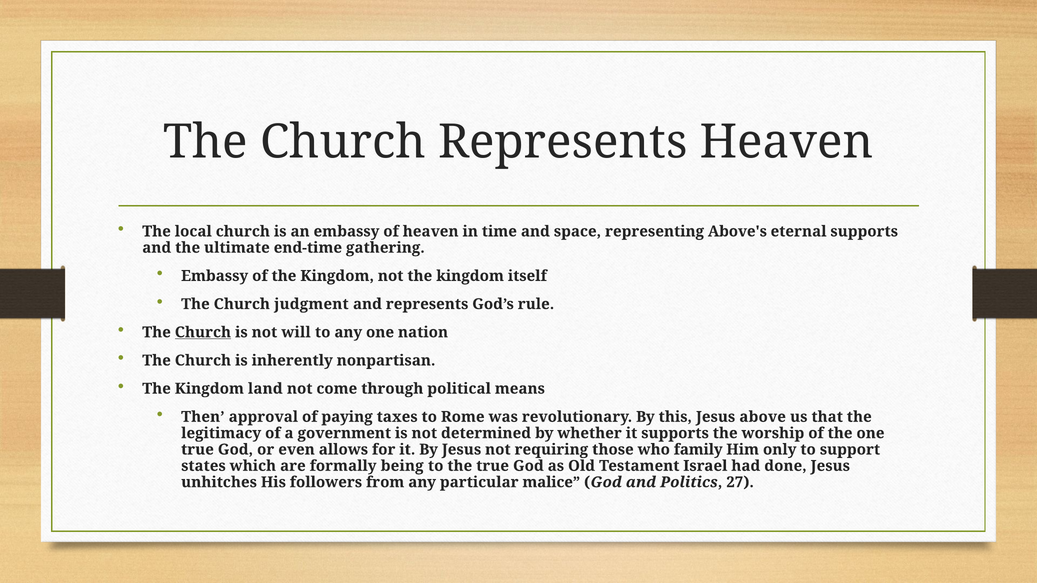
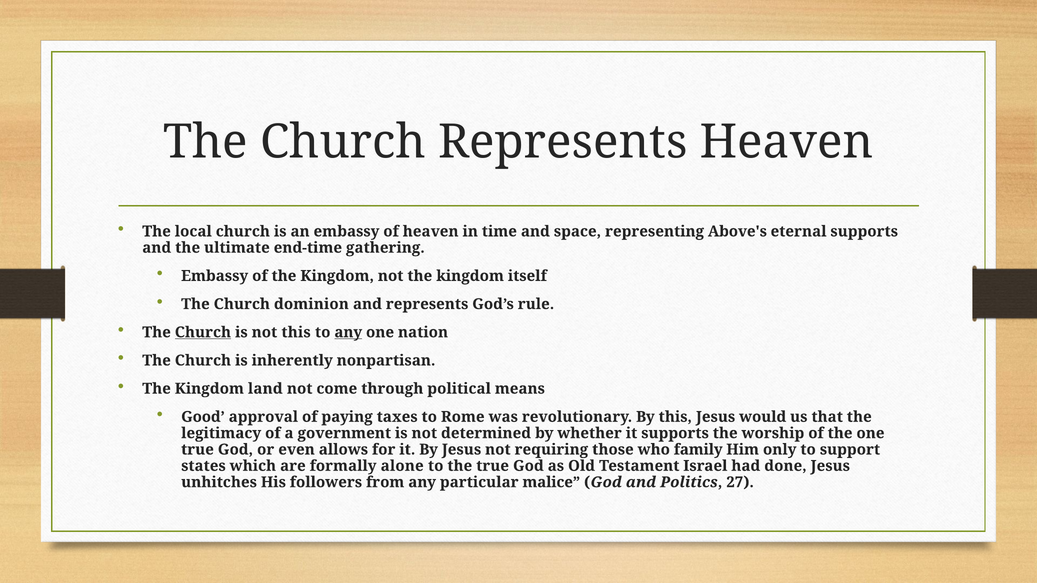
judgment: judgment -> dominion
not will: will -> this
any at (348, 332) underline: none -> present
Then: Then -> Good
above: above -> would
being: being -> alone
